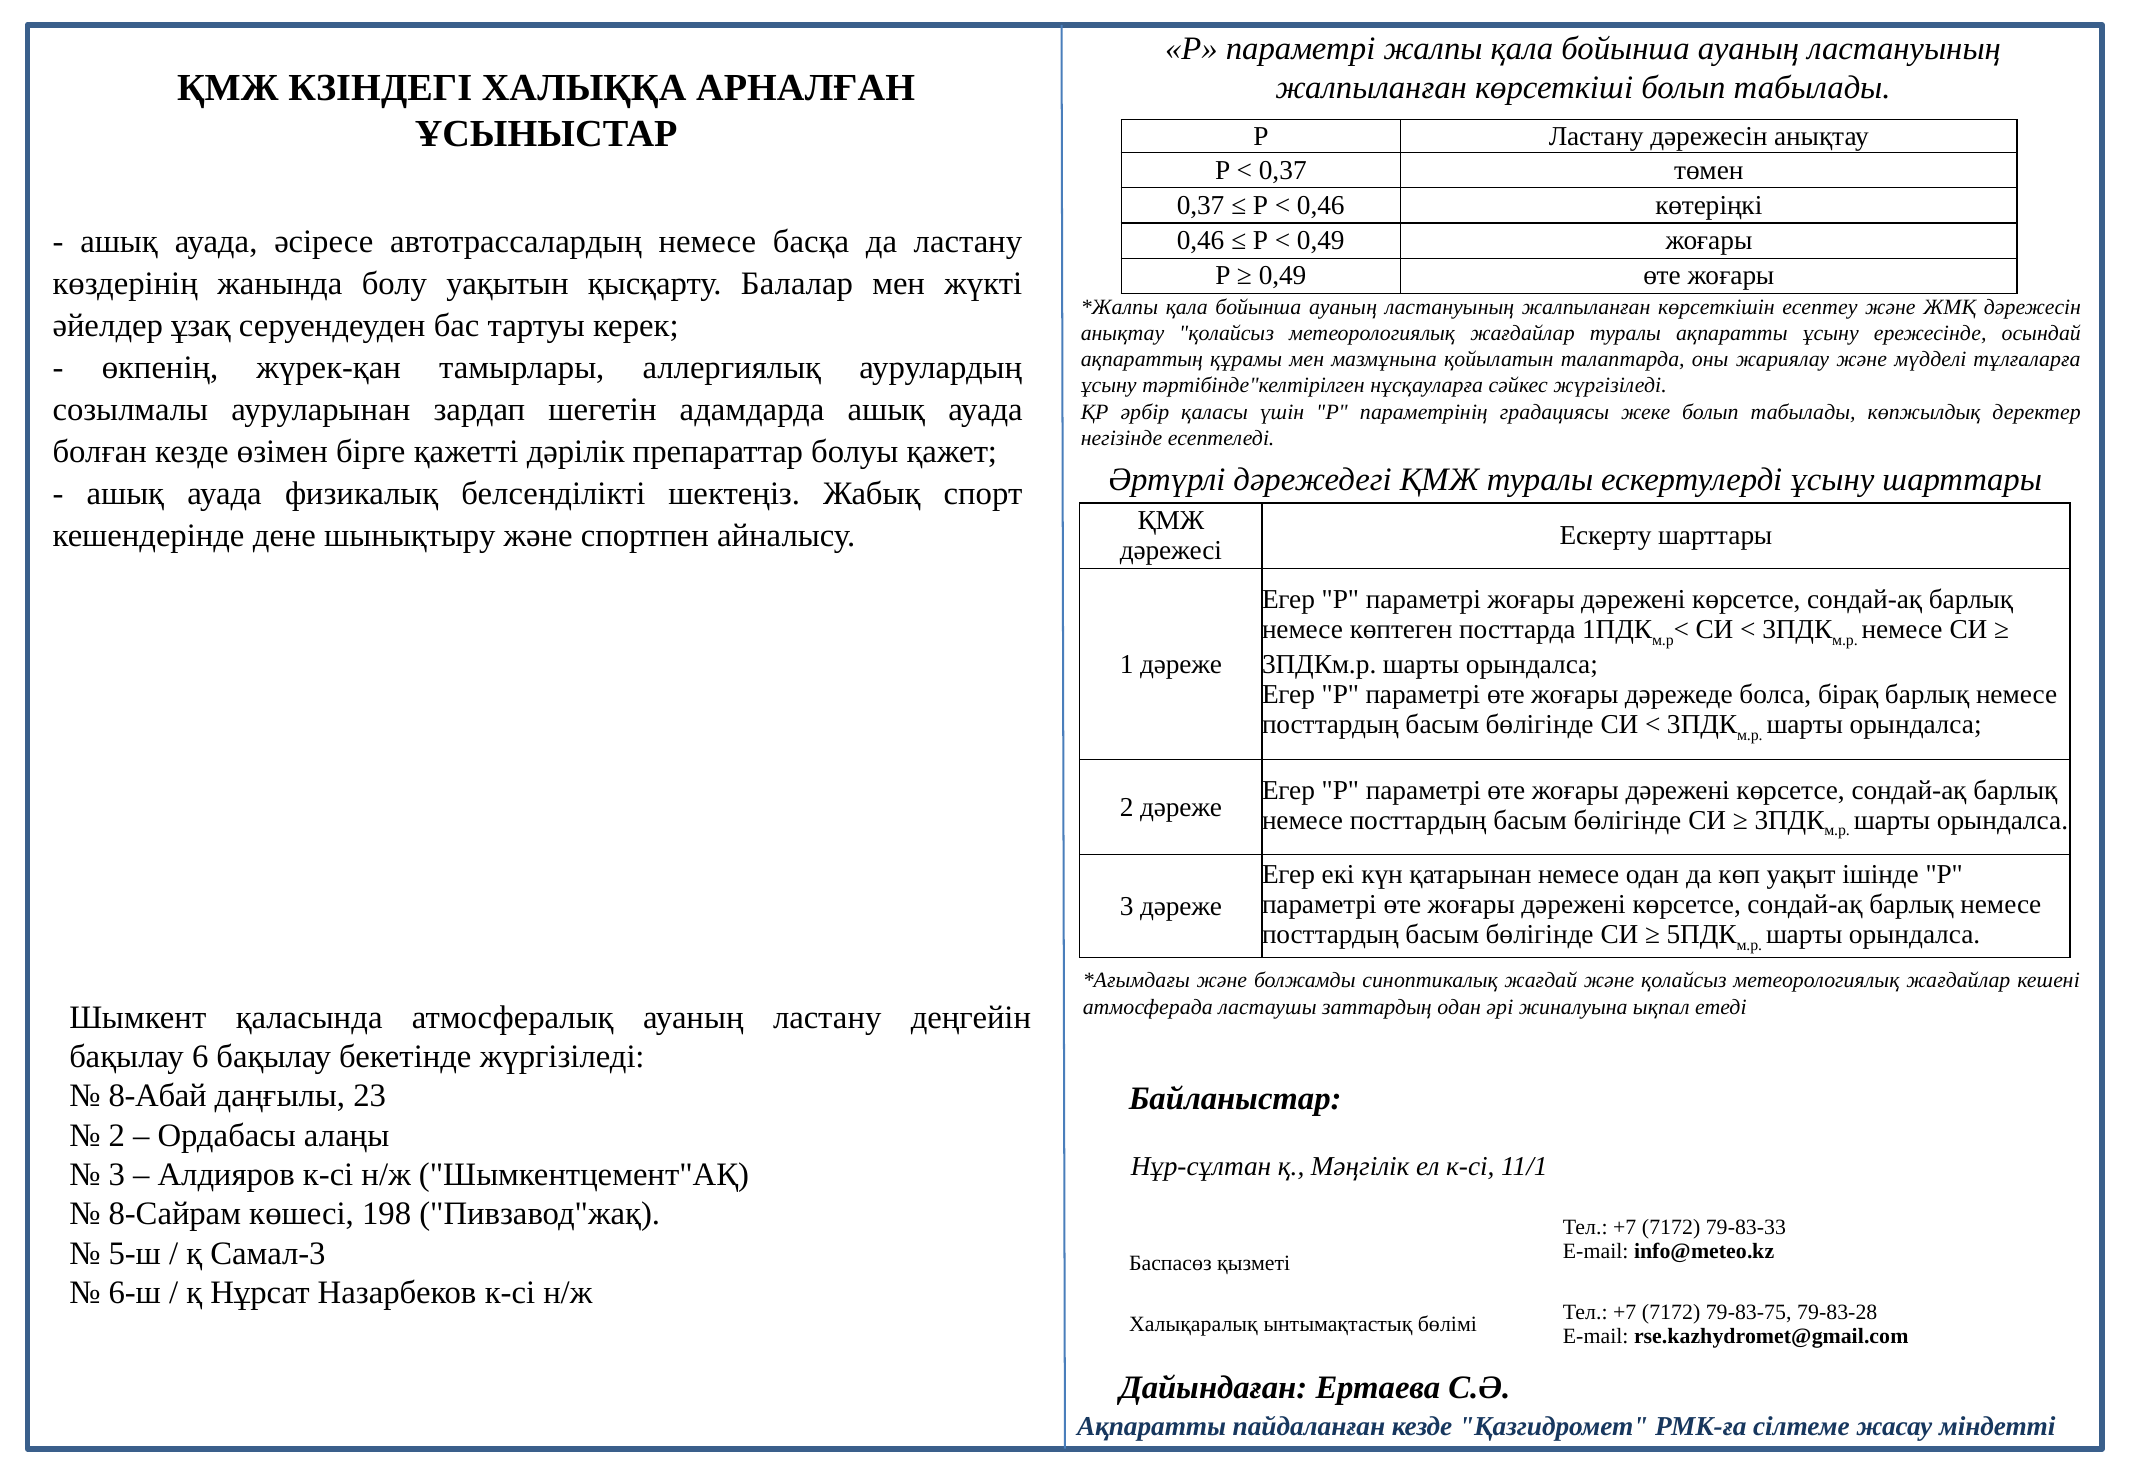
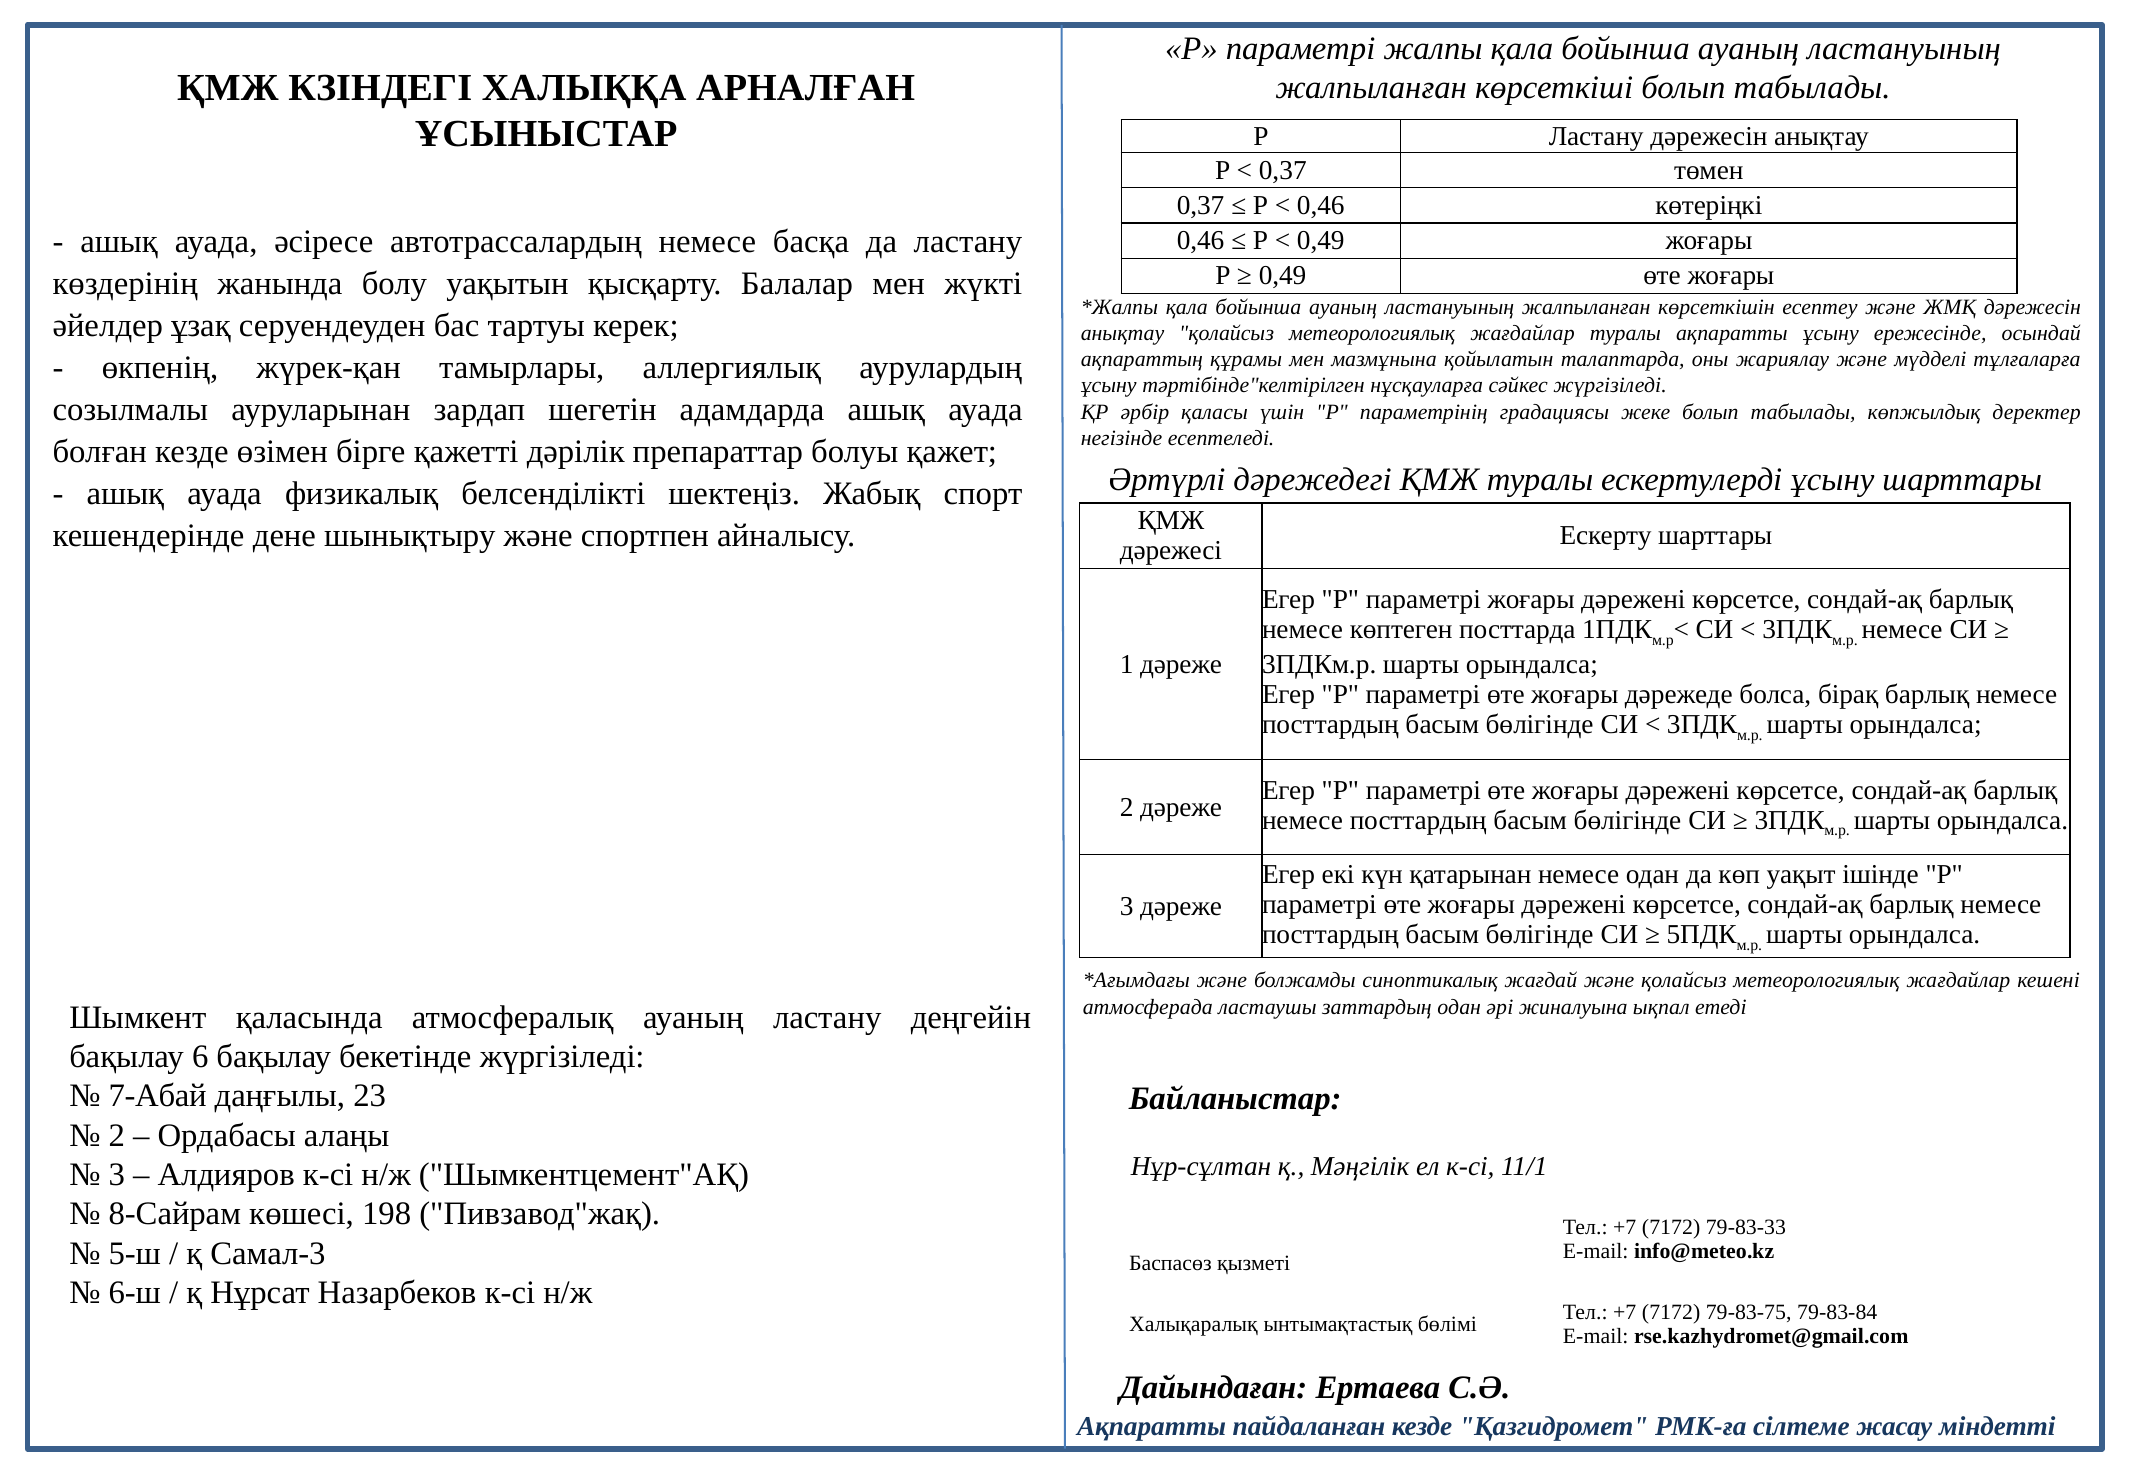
8-Абай: 8-Абай -> 7-Абай
79-83-28: 79-83-28 -> 79-83-84
